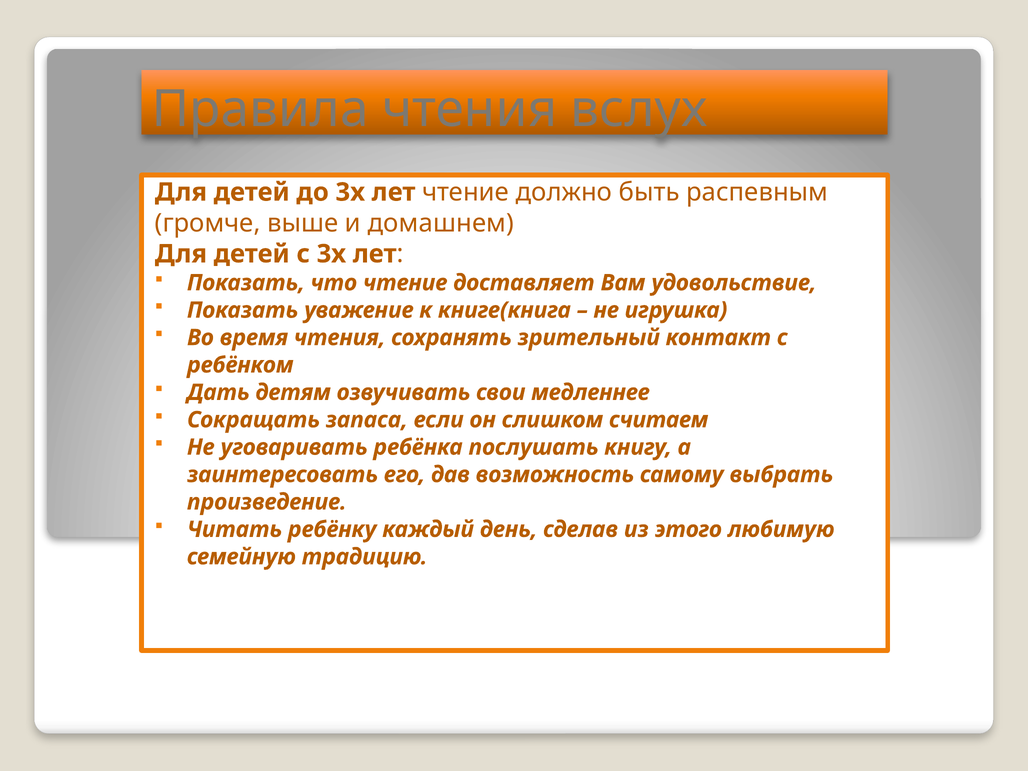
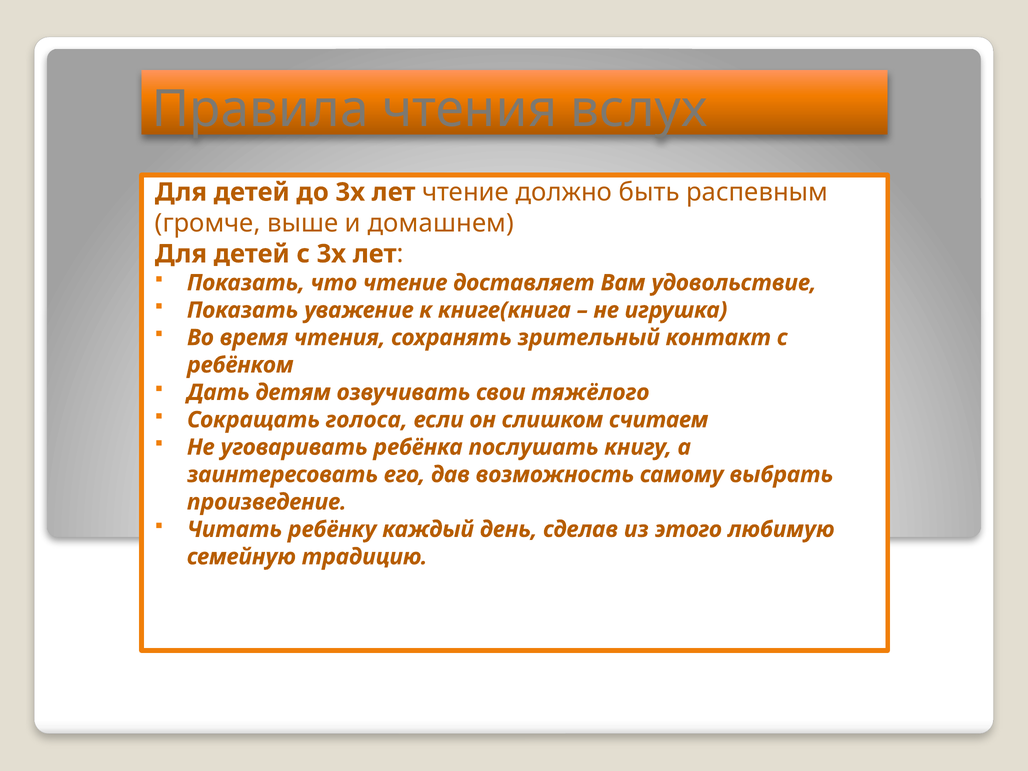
медленнее: медленнее -> тяжёлого
запаса: запаса -> голоса
